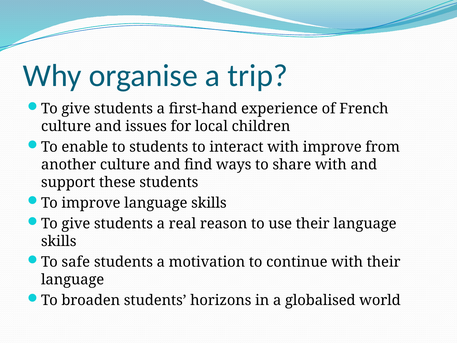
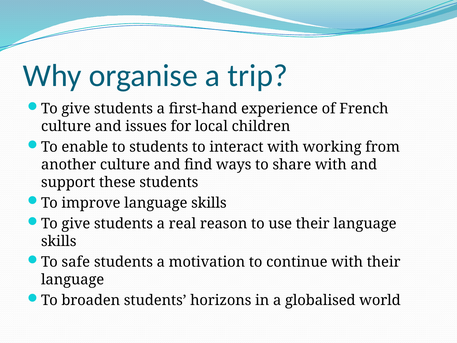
with improve: improve -> working
